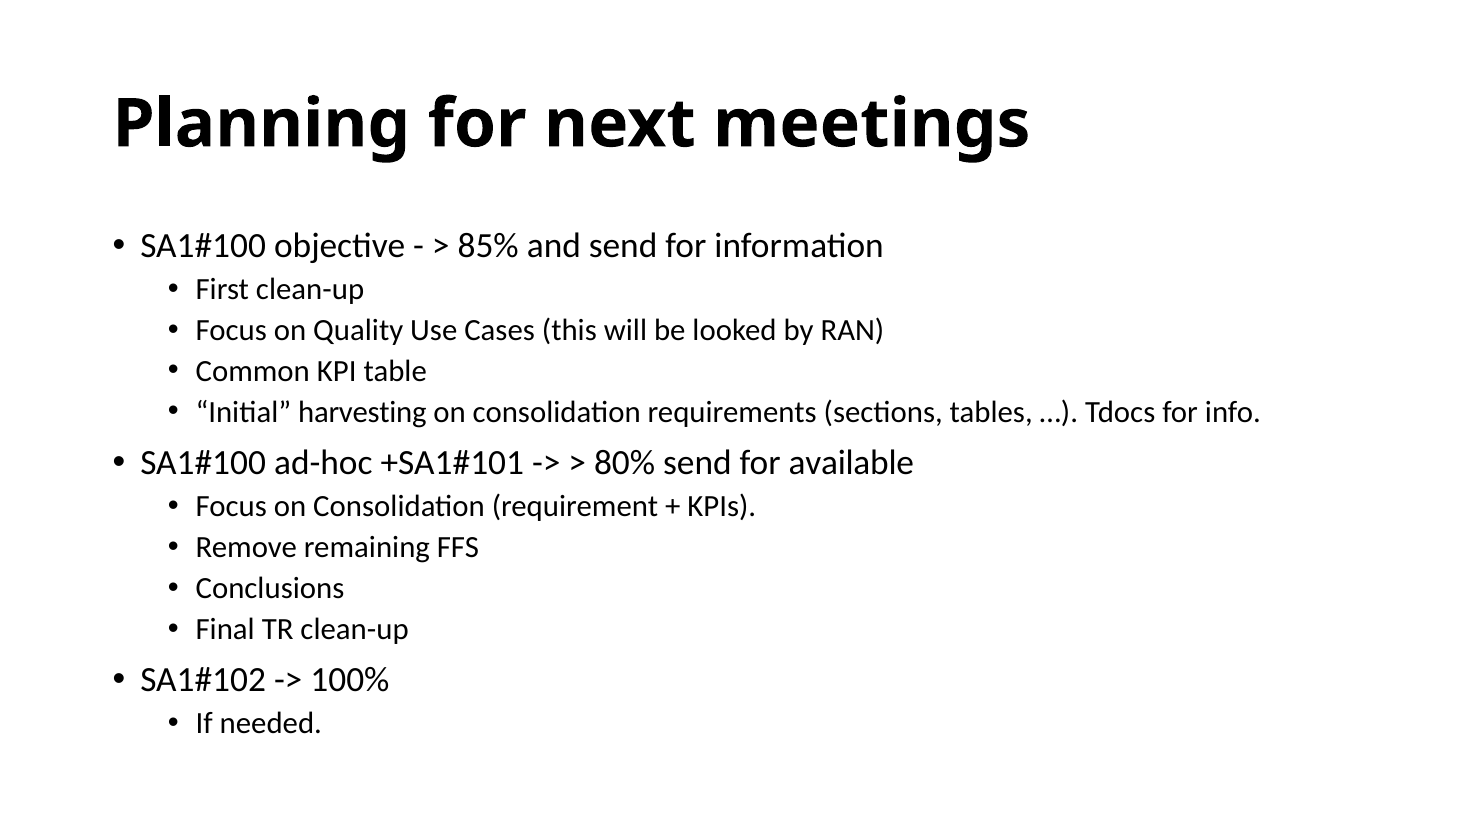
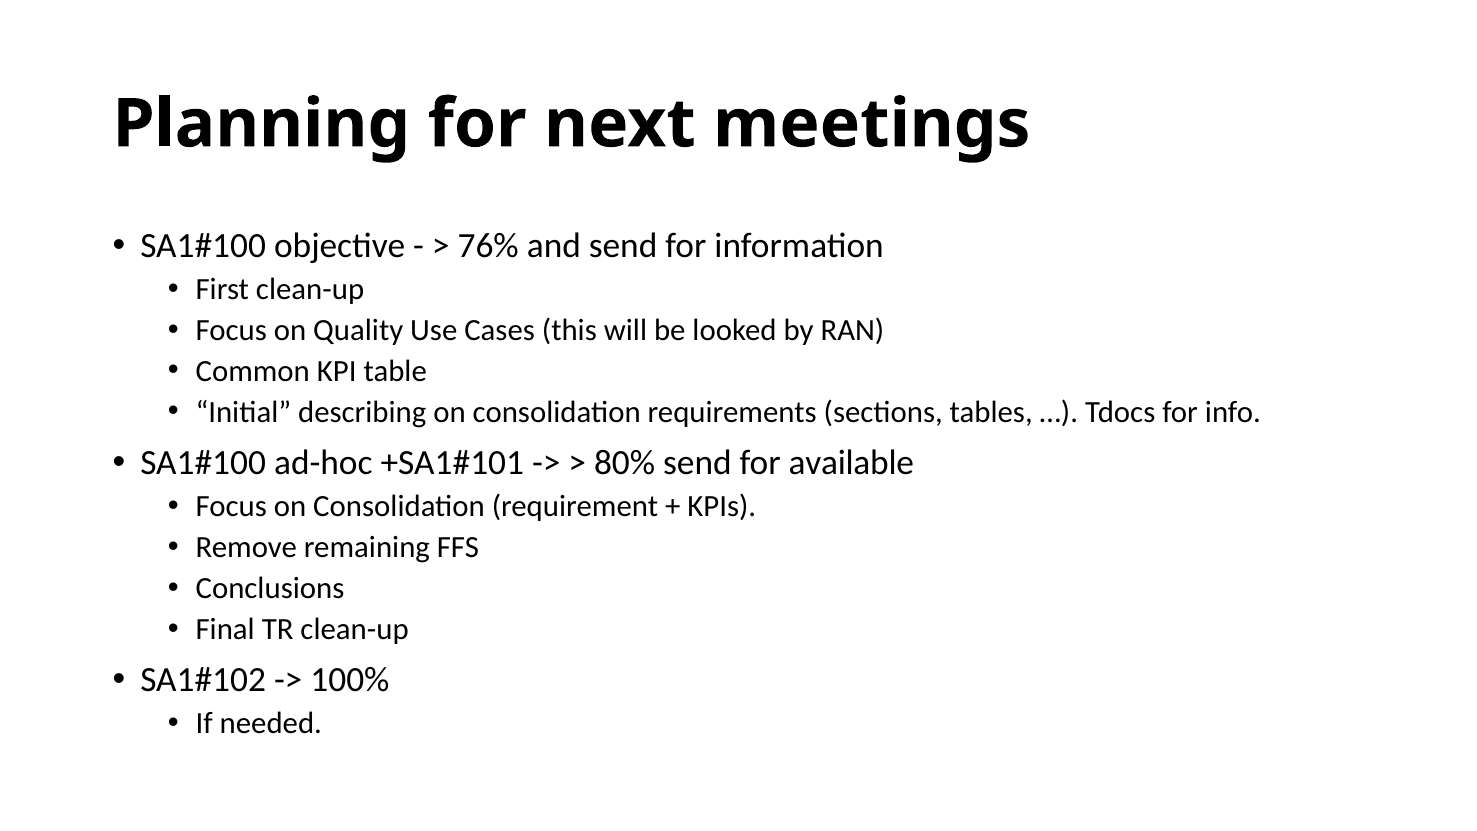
85%: 85% -> 76%
harvesting: harvesting -> describing
